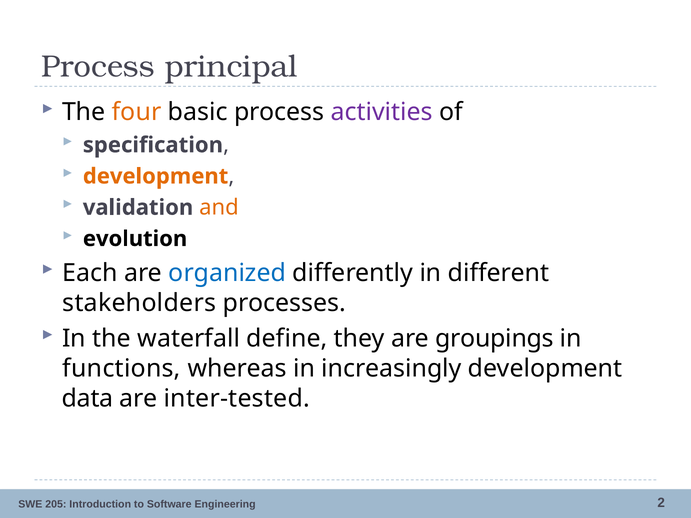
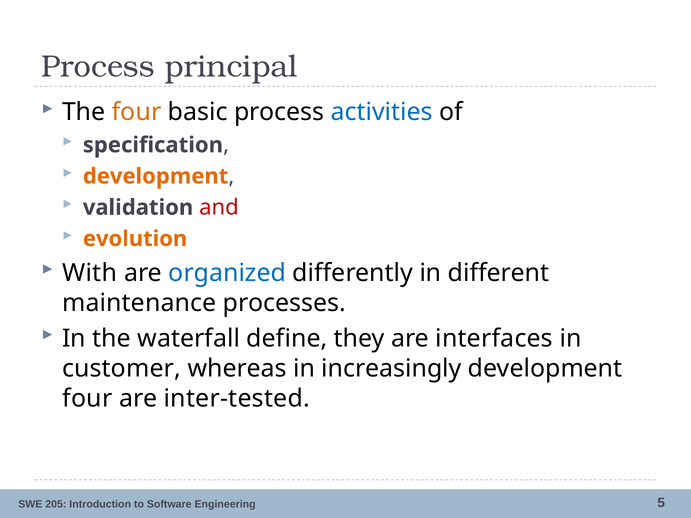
activities colour: purple -> blue
and colour: orange -> red
evolution colour: black -> orange
Each: Each -> With
stakeholders: stakeholders -> maintenance
groupings: groupings -> interfaces
functions: functions -> customer
data at (88, 399): data -> four
2: 2 -> 5
